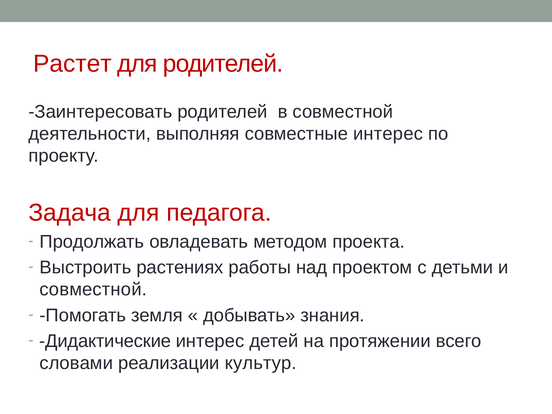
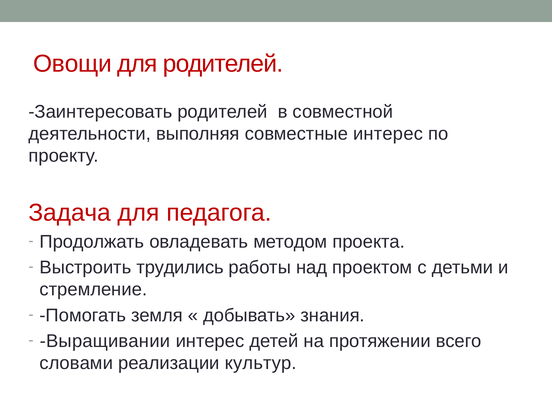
Растет: Растет -> Овощи
растениях: растениях -> трудились
совместной at (93, 290): совместной -> стремление
Дидактические: Дидактические -> Выращивании
